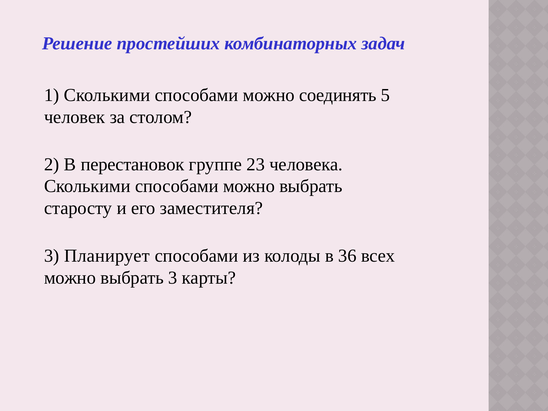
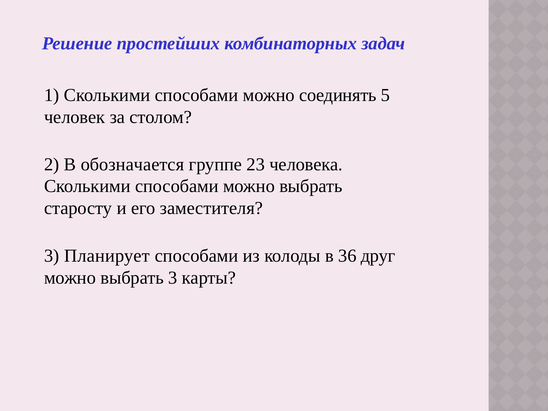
перестановок: перестановок -> обозначается
всех: всех -> друг
